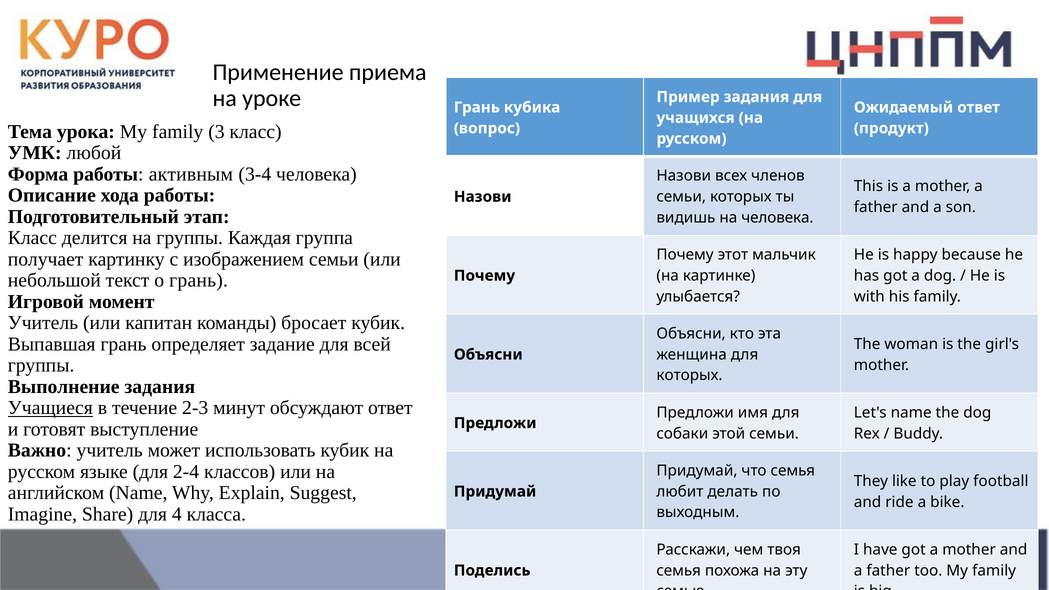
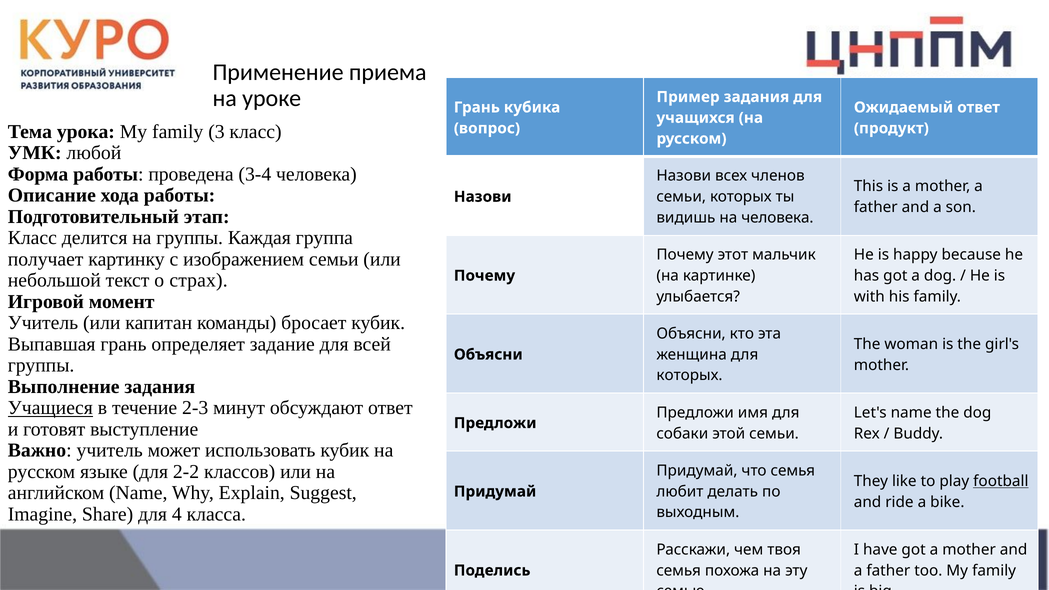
активным: активным -> проведена
о грань: грань -> страх
2-4: 2-4 -> 2-2
football underline: none -> present
